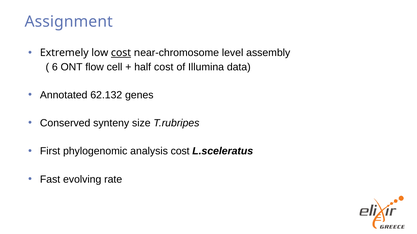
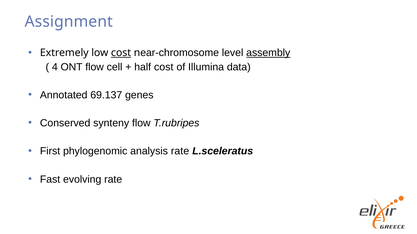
assembly underline: none -> present
6: 6 -> 4
62.132: 62.132 -> 69.137
synteny size: size -> flow
analysis cost: cost -> rate
